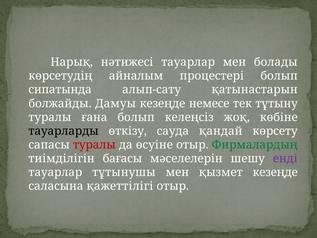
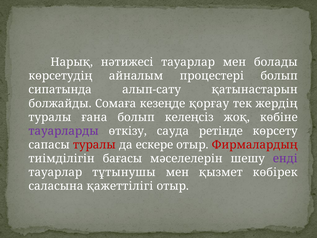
Дамуы: Дамуы -> Сомаға
немесе: немесе -> қорғау
тұтыну: тұтыну -> жердің
тауарларды colour: black -> purple
қандай: қандай -> ретінде
өсуіне: өсуіне -> ескере
Фирмалардың colour: green -> red
қызмет кезеңде: кезеңде -> көбірек
